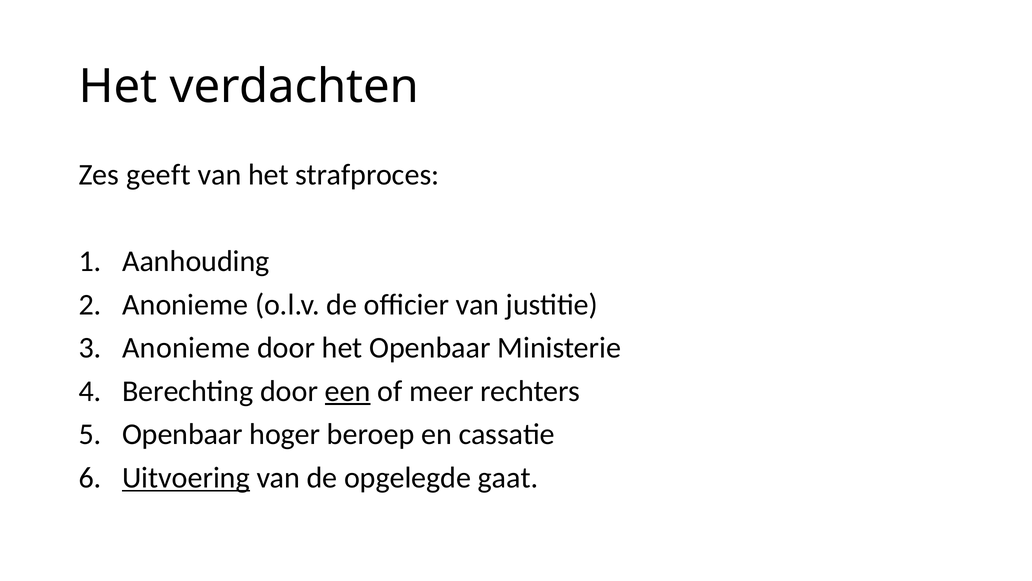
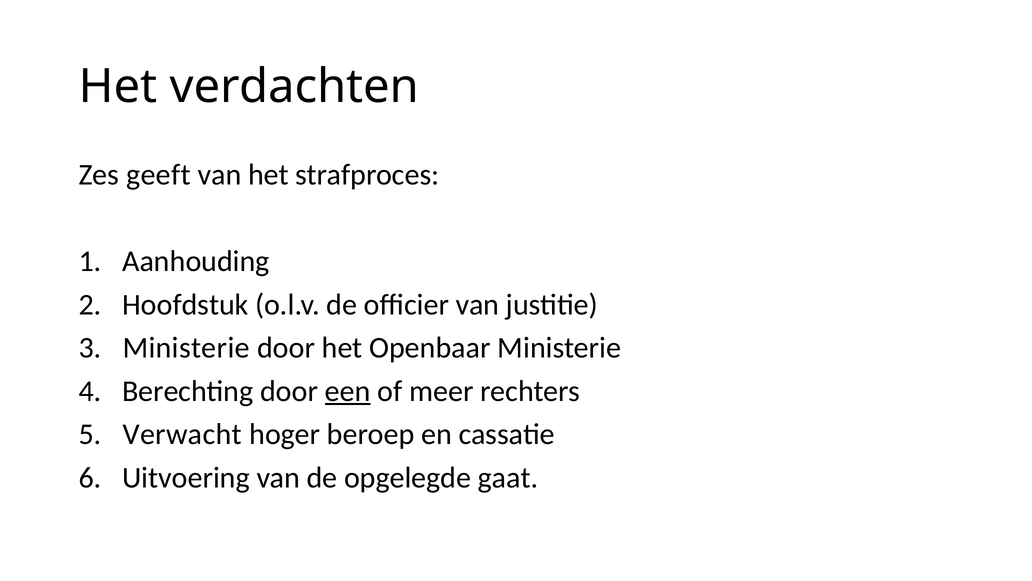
Anonieme at (185, 304): Anonieme -> Hoofdstuk
Anonieme at (186, 348): Anonieme -> Ministerie
Openbaar at (182, 434): Openbaar -> Verwacht
Uitvoering underline: present -> none
